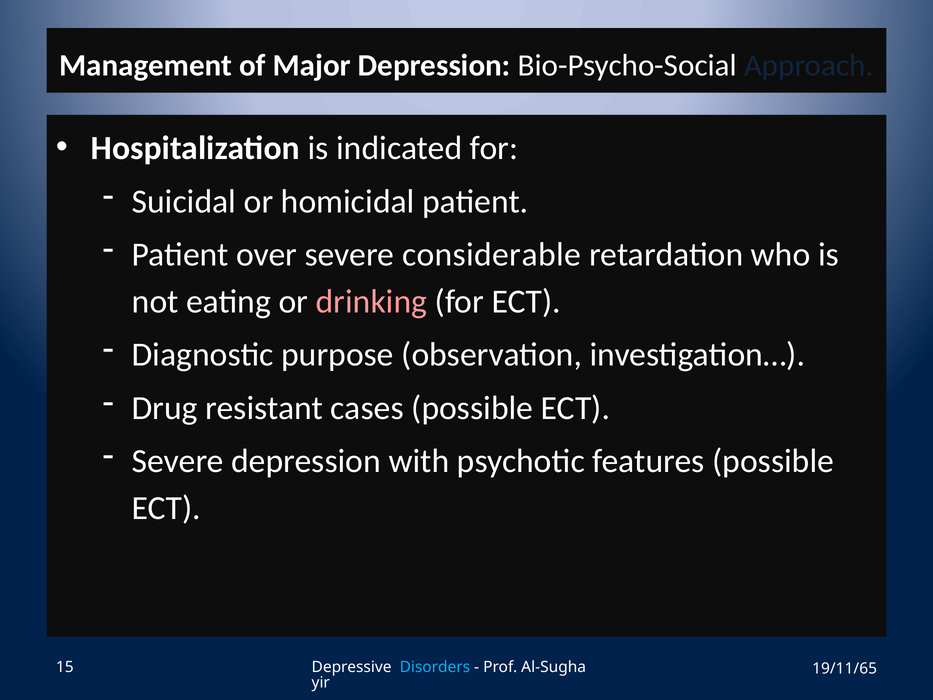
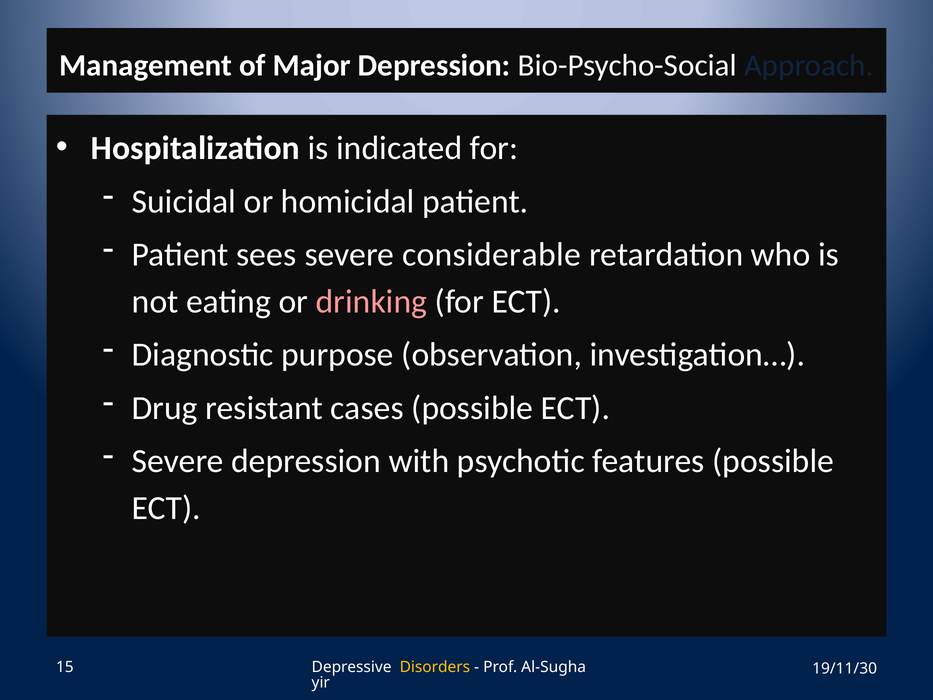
over: over -> sees
Disorders colour: light blue -> yellow
19/11/65: 19/11/65 -> 19/11/30
